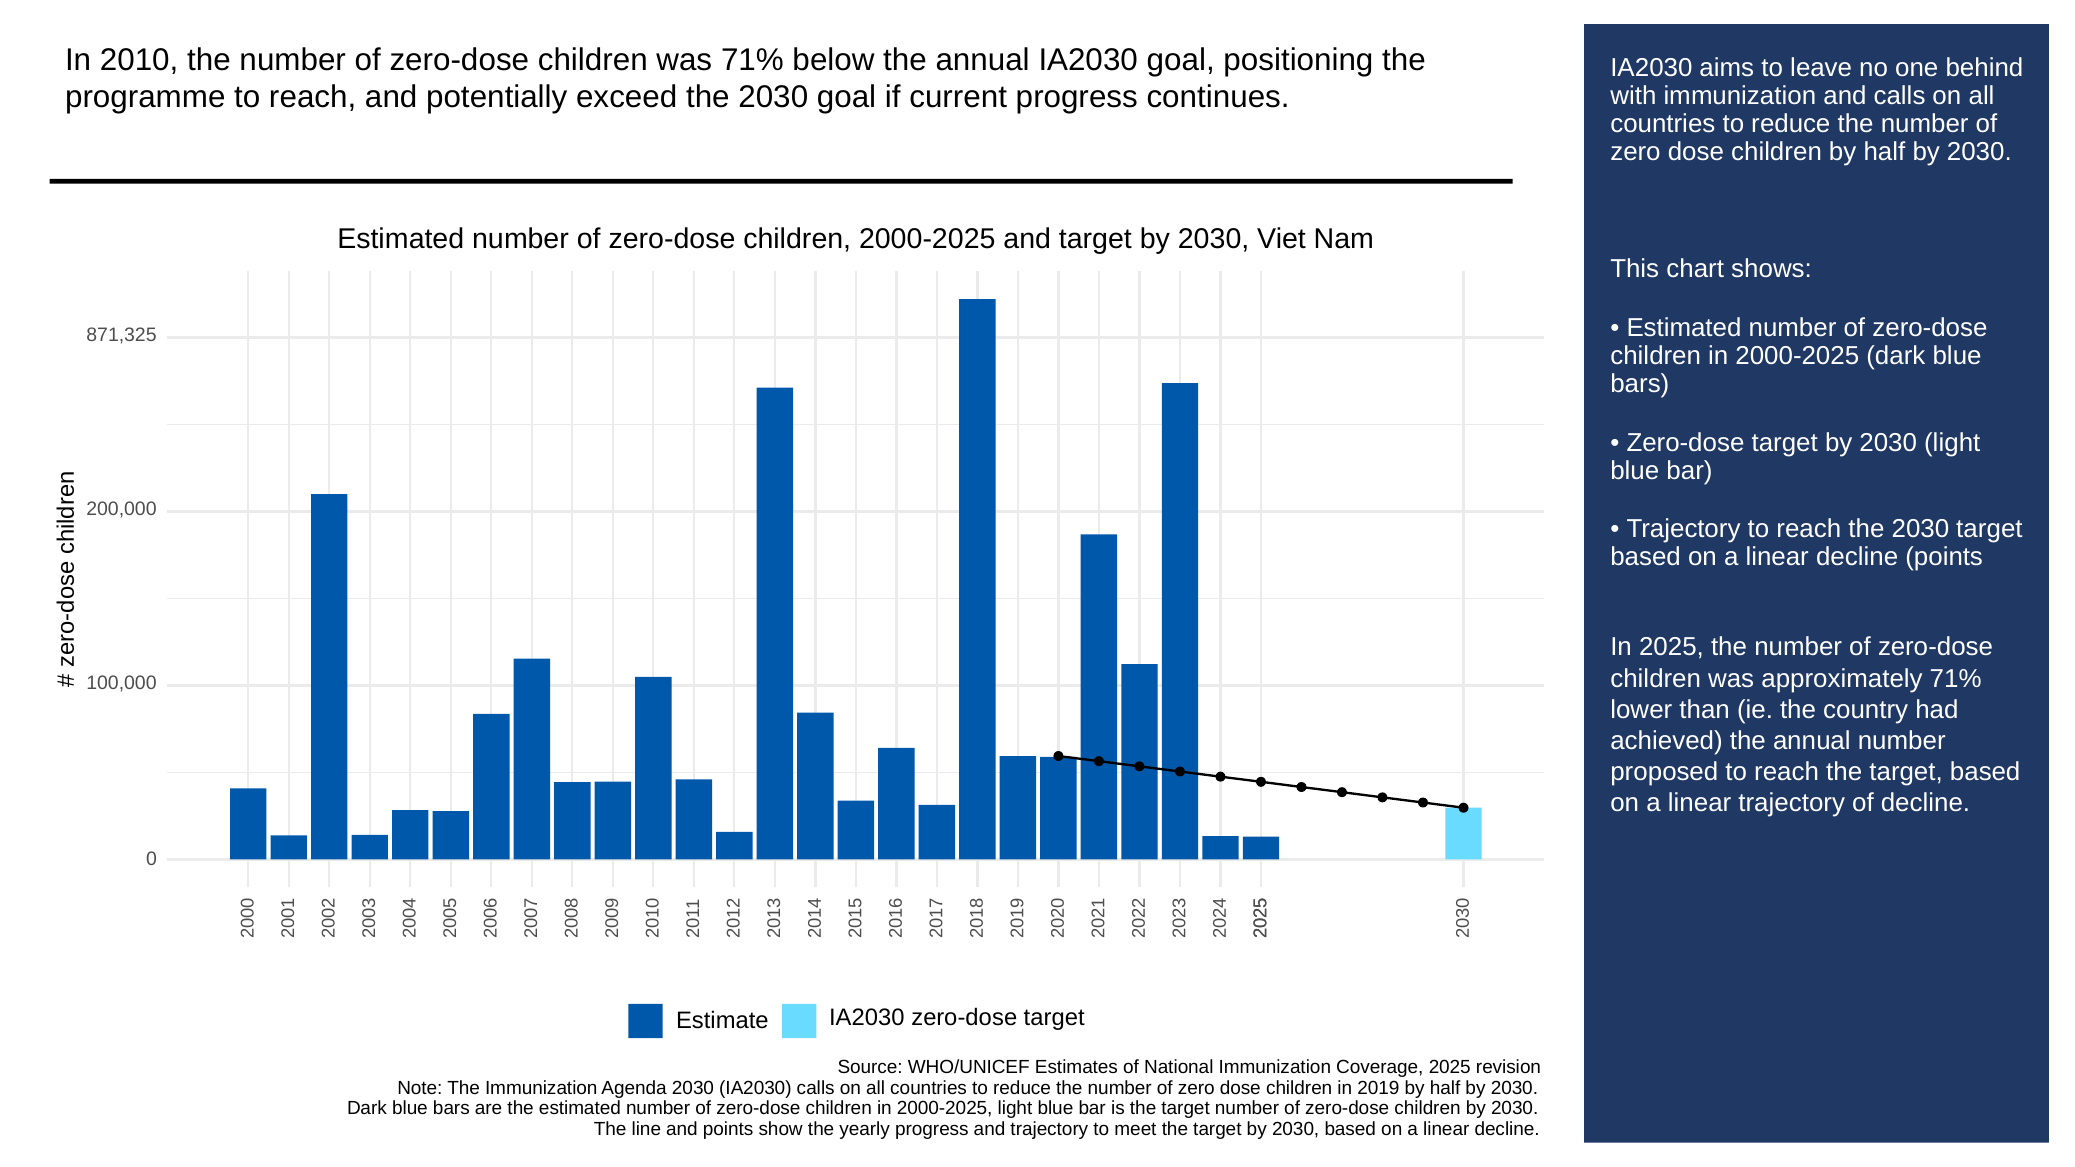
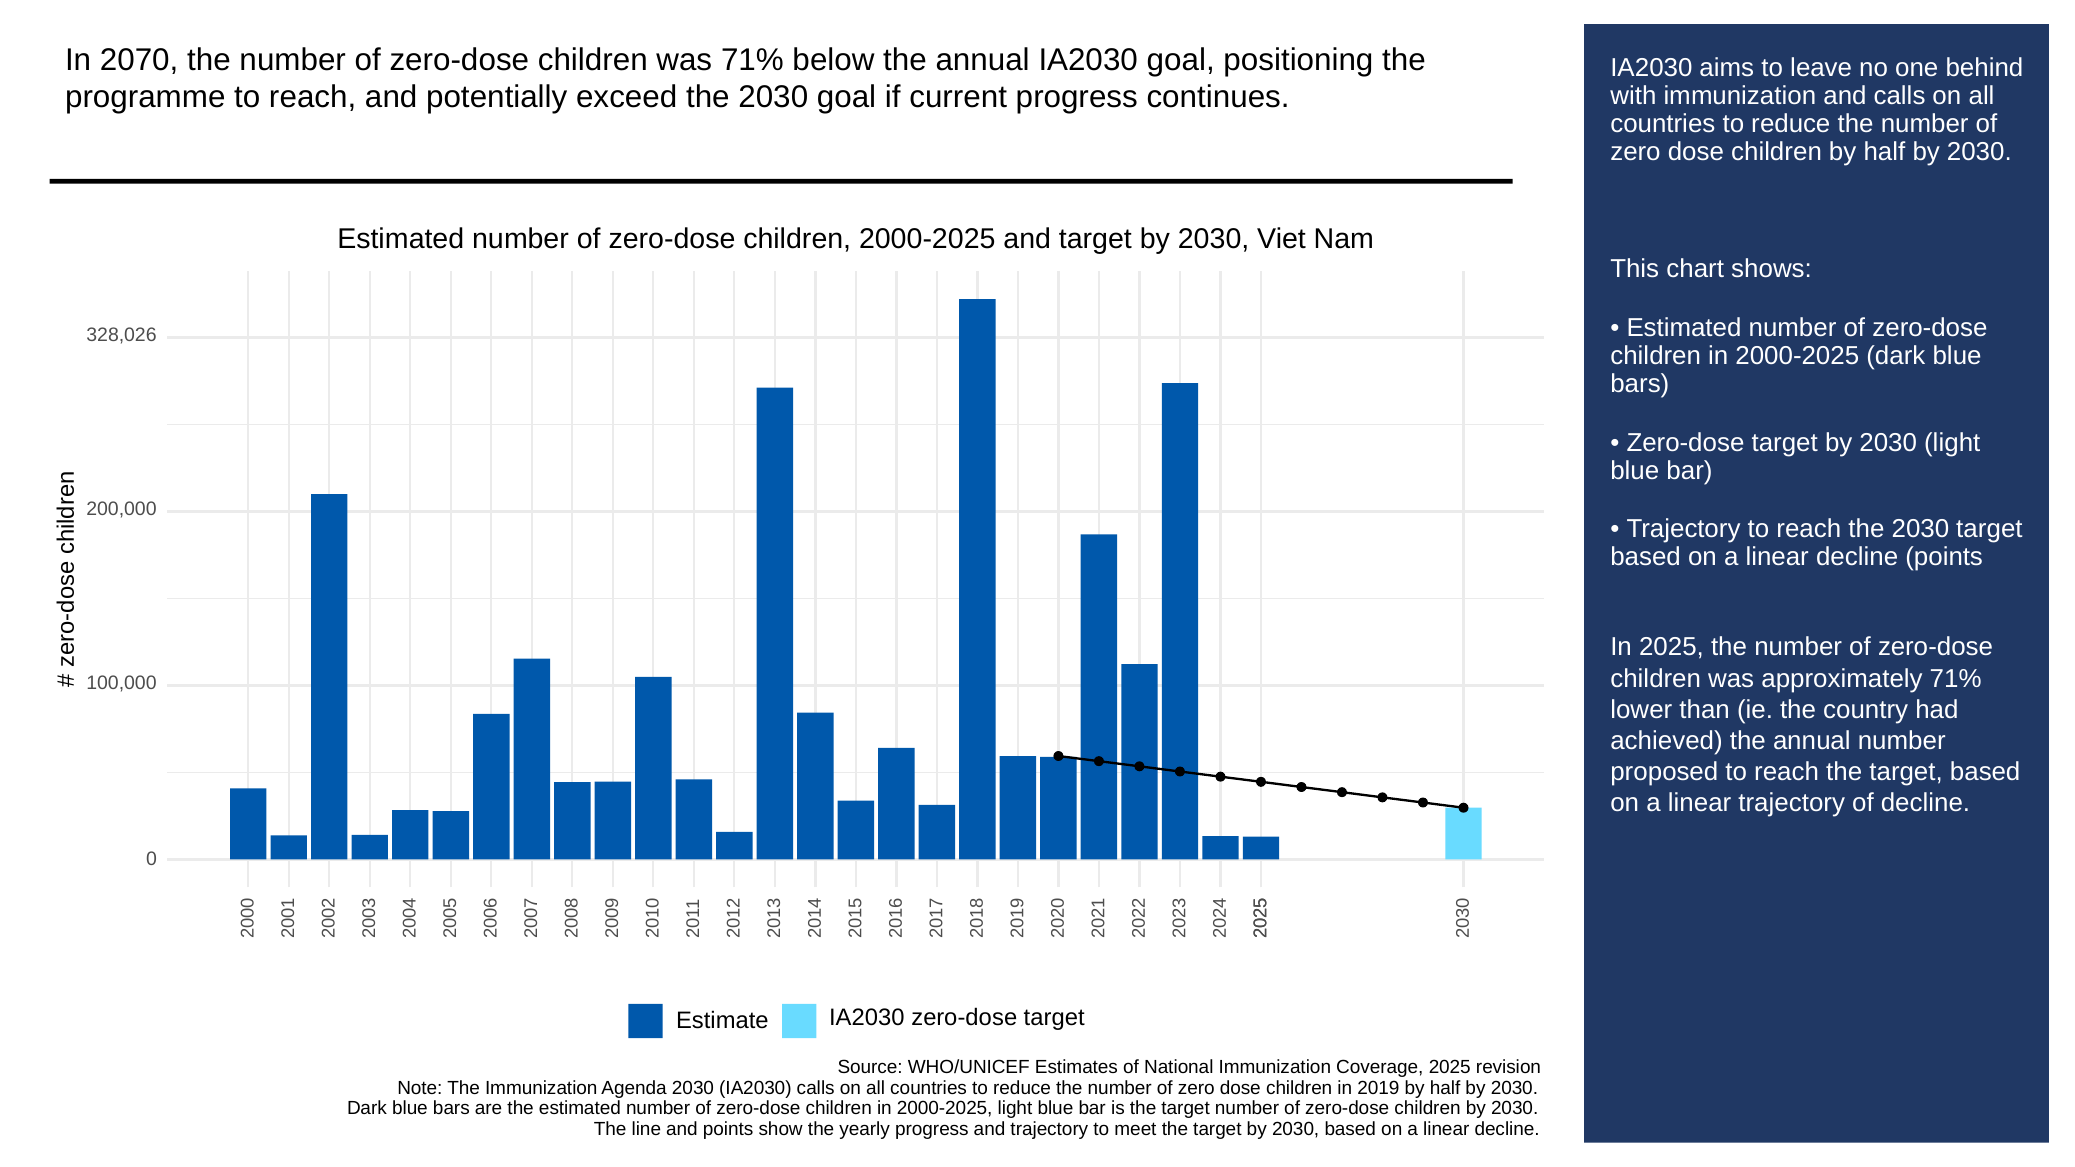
2010: 2010 -> 2070
871,325: 871,325 -> 328,026
